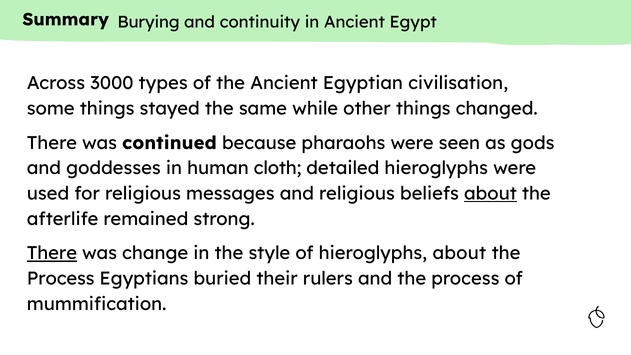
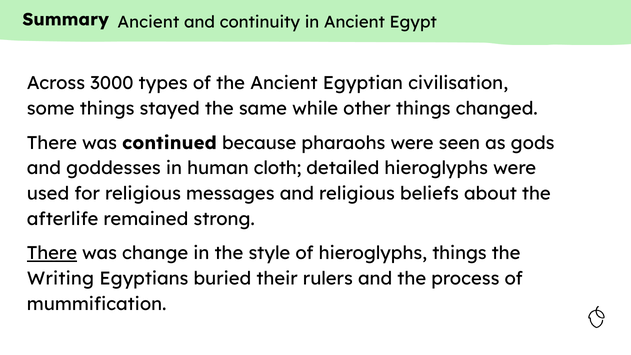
Burying at (148, 22): Burying -> Ancient
about at (490, 194) underline: present -> none
hieroglyphs about: about -> things
Process at (61, 279): Process -> Writing
